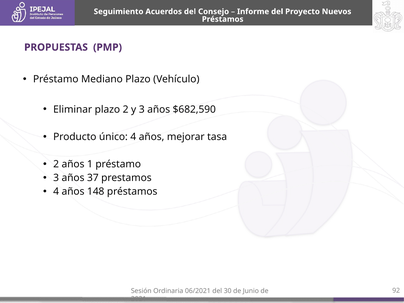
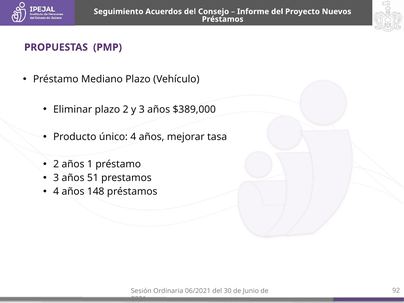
$682,590: $682,590 -> $389,000
37: 37 -> 51
